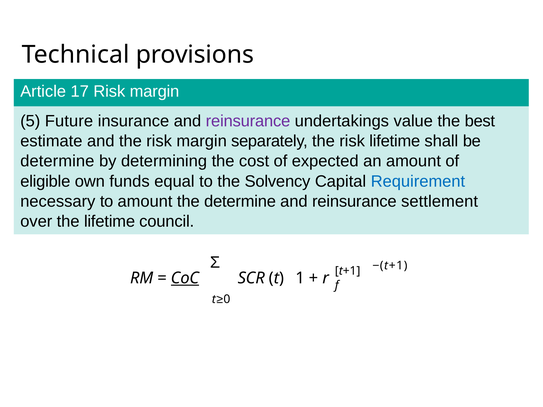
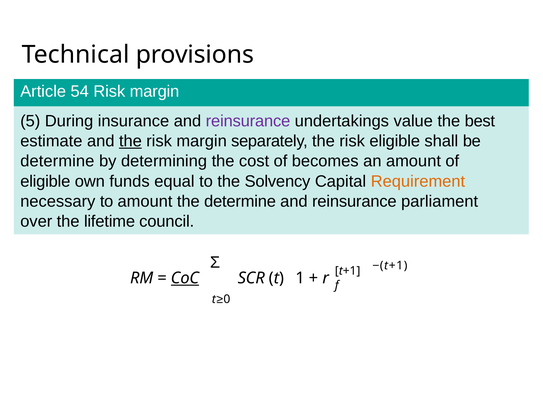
17: 17 -> 54
Future: Future -> During
the at (130, 141) underline: none -> present
risk lifetime: lifetime -> eligible
expected: expected -> becomes
Requirement colour: blue -> orange
settlement: settlement -> parliament
